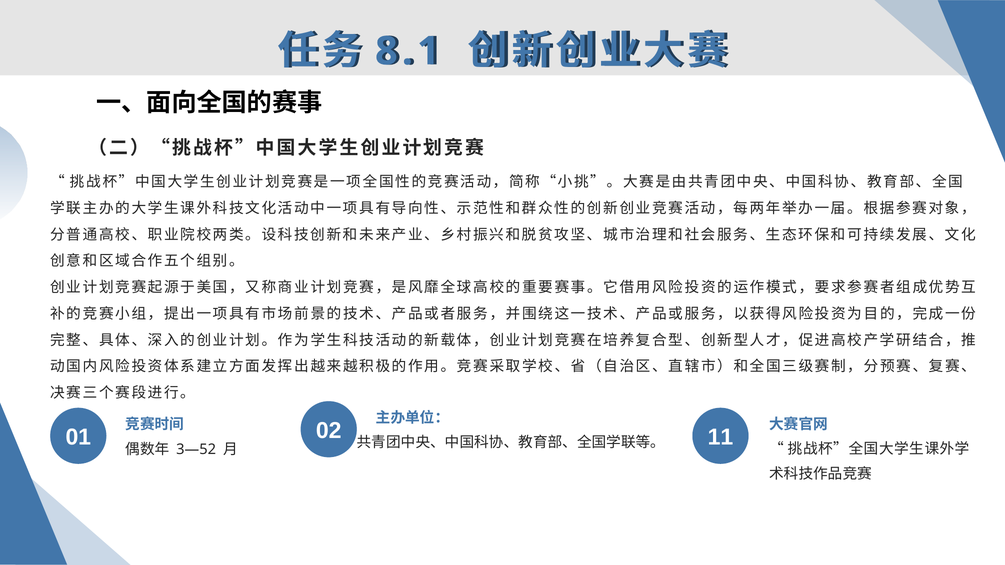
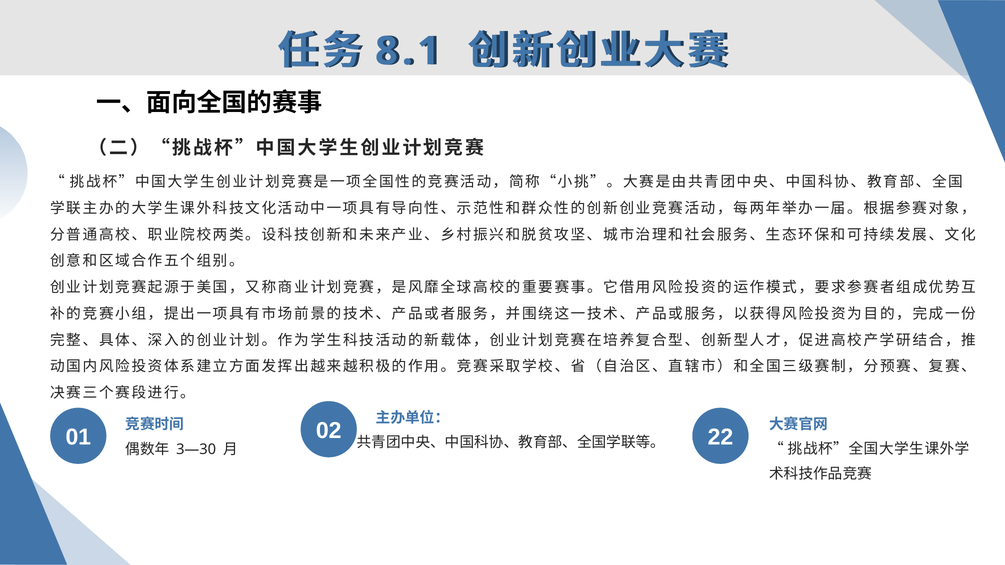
11: 11 -> 22
3—52: 3—52 -> 3—30
